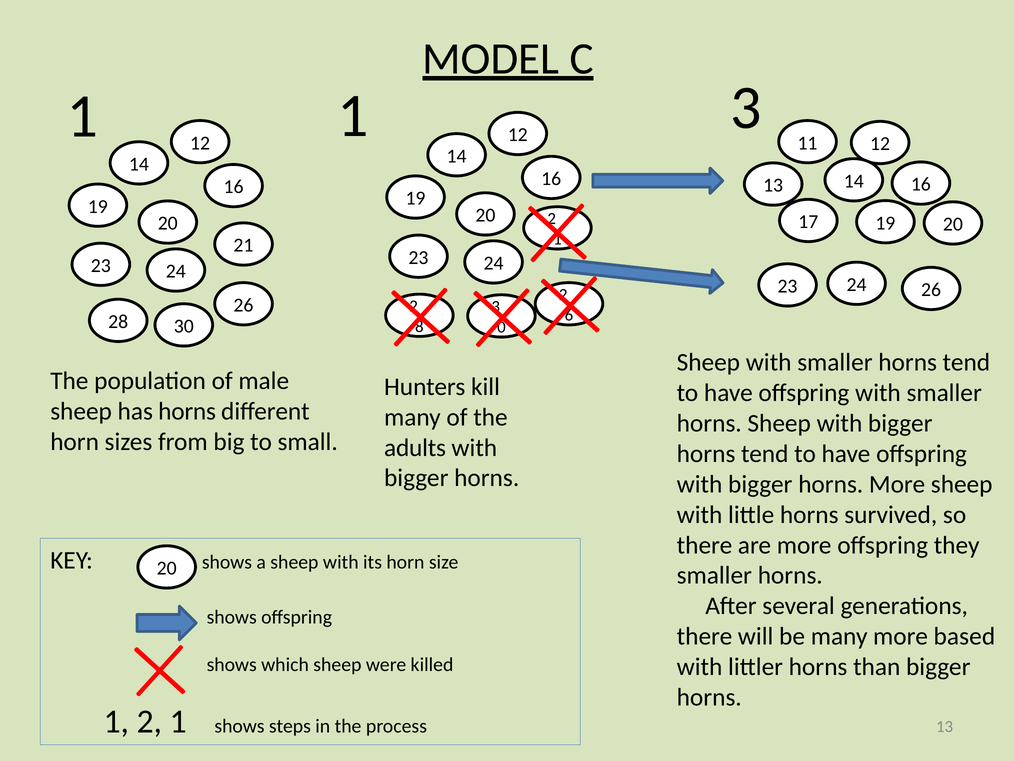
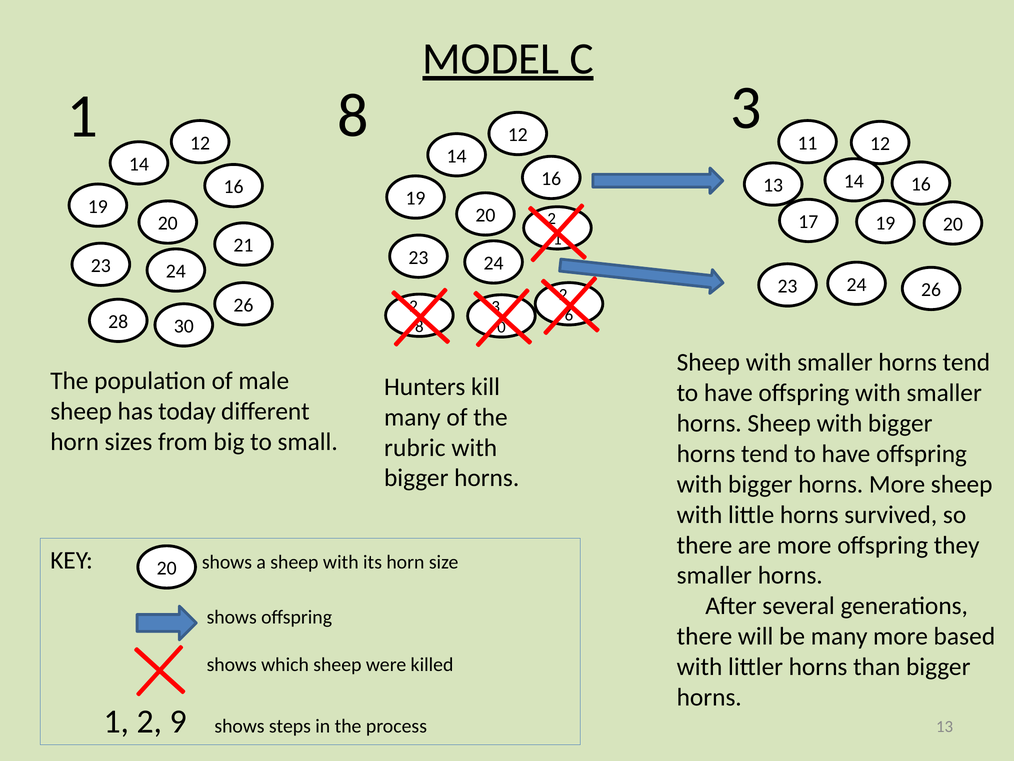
1 1: 1 -> 8
has horns: horns -> today
adults: adults -> rubric
1 2 1: 1 -> 9
